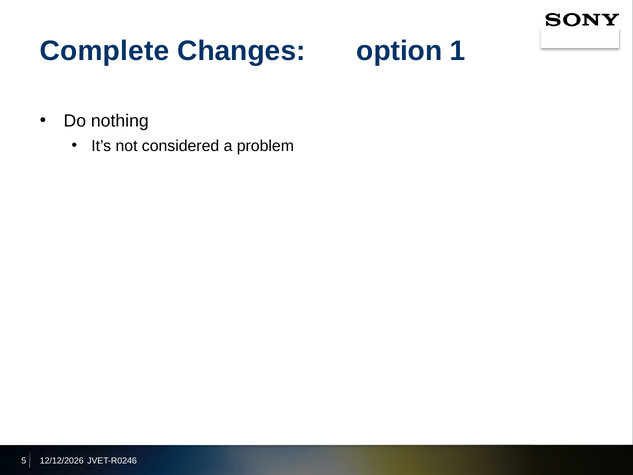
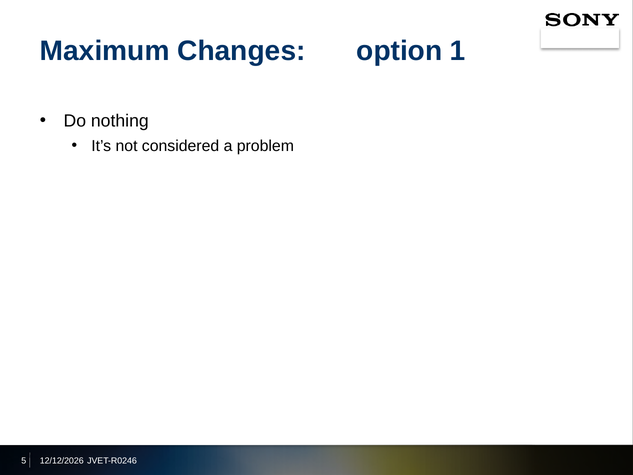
Complete: Complete -> Maximum
